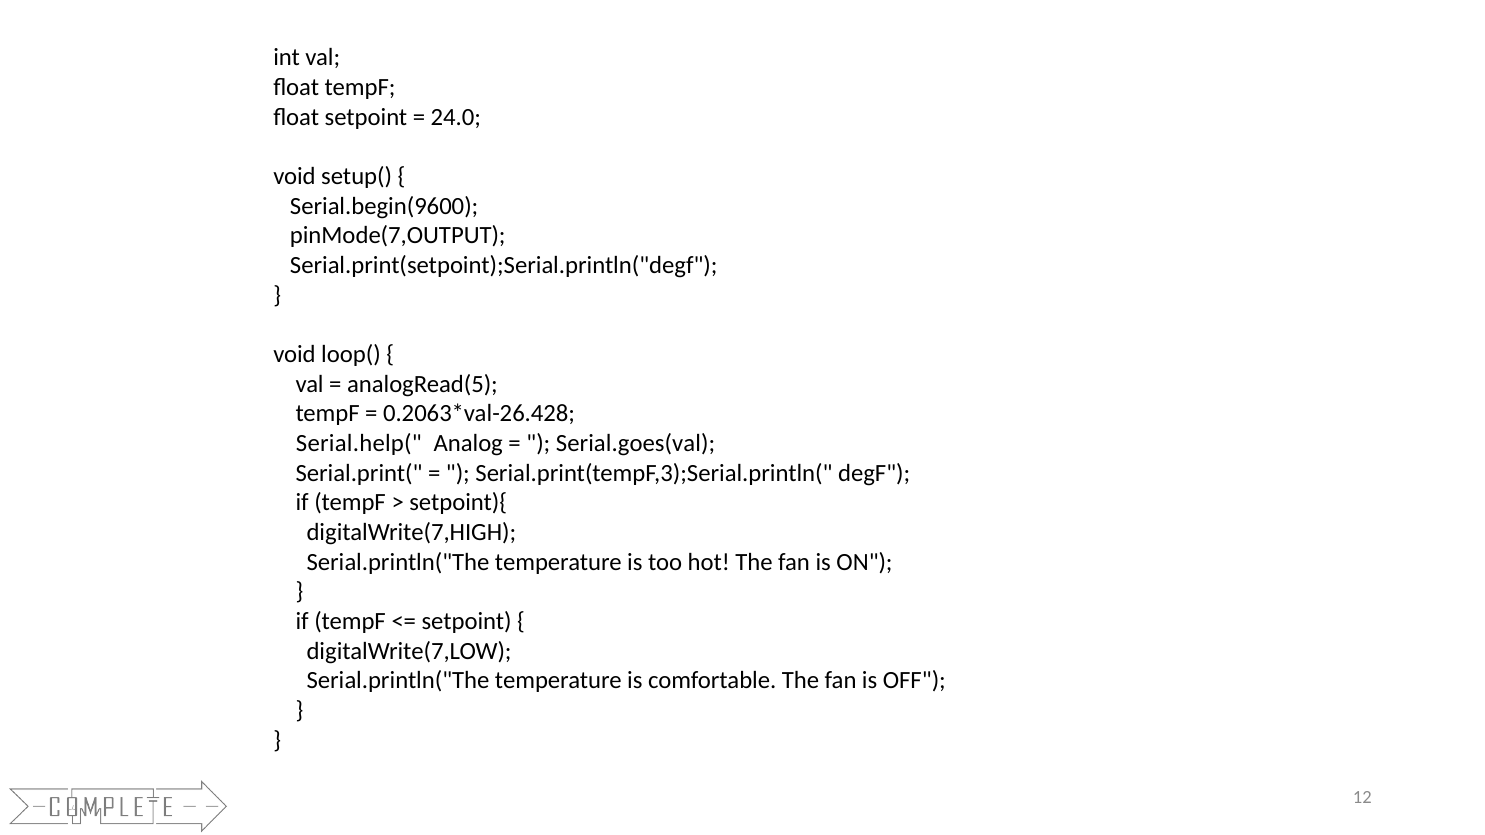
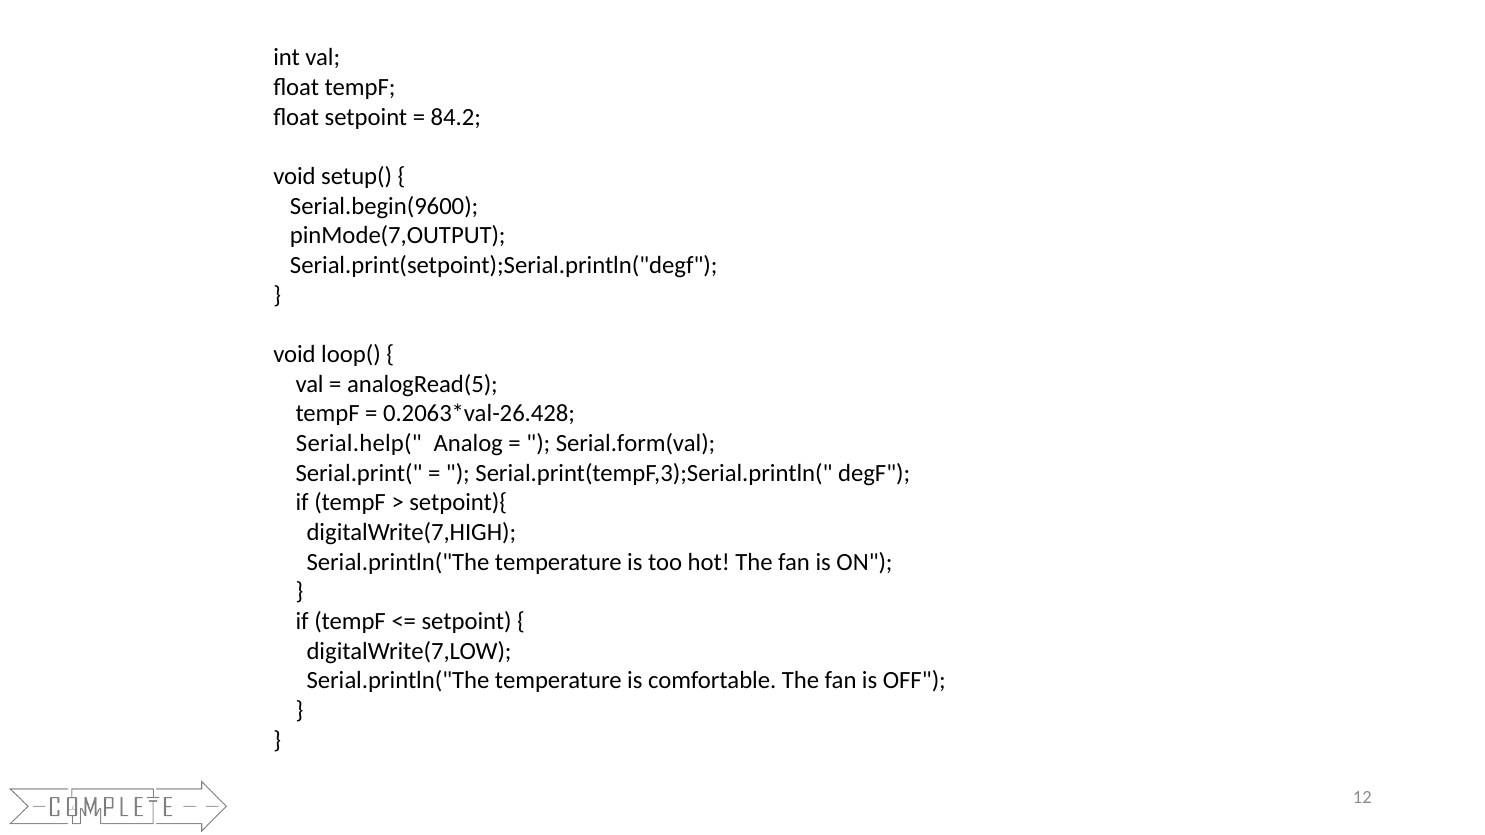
24.0: 24.0 -> 84.2
Serial.goes(val: Serial.goes(val -> Serial.form(val
